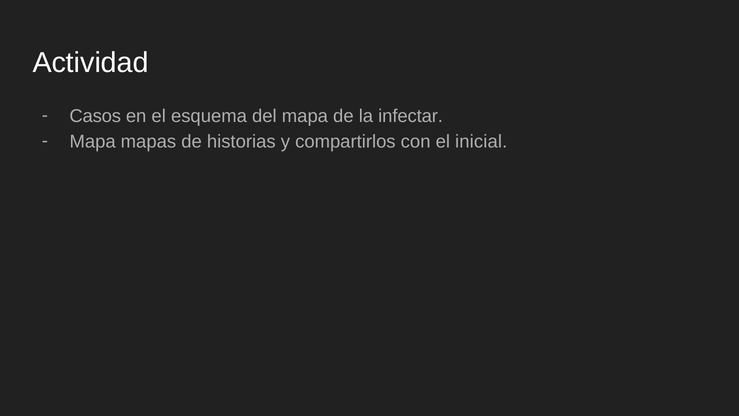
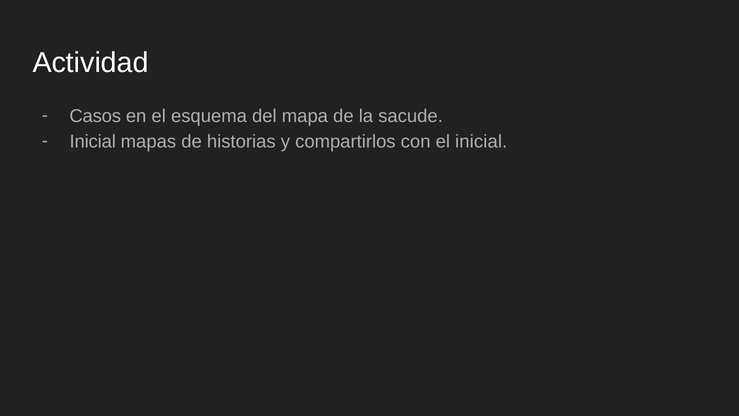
infectar: infectar -> sacude
Mapa at (93, 142): Mapa -> Inicial
